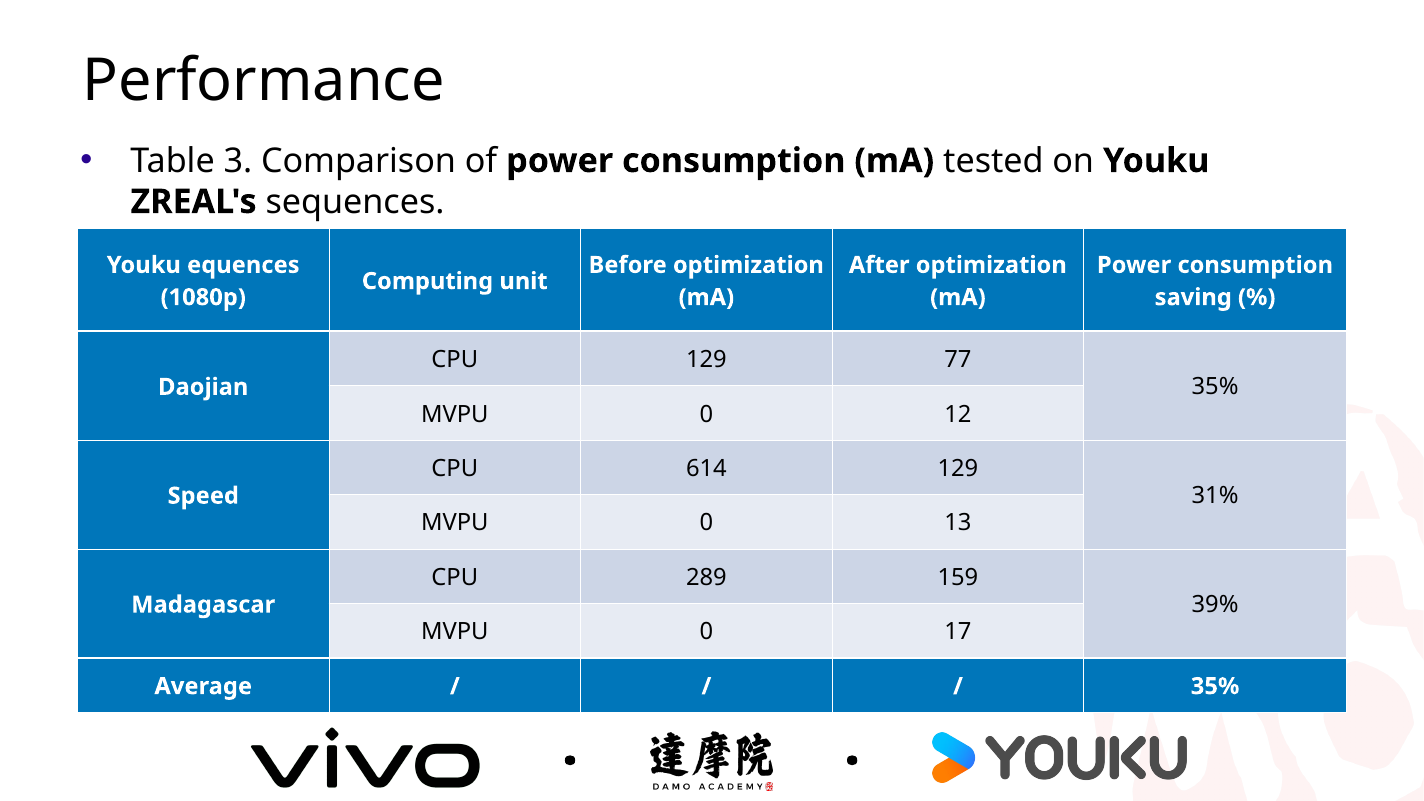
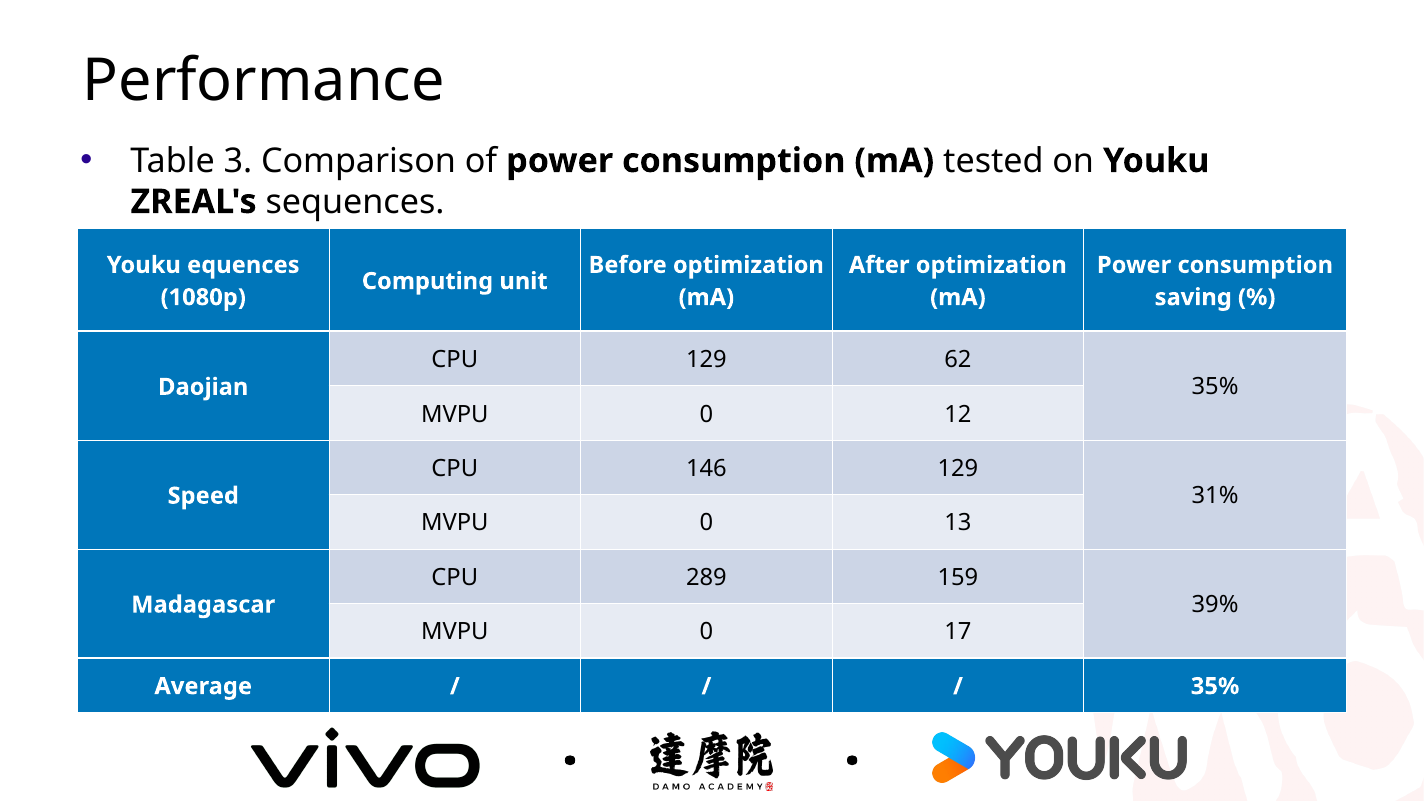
77: 77 -> 62
614: 614 -> 146
